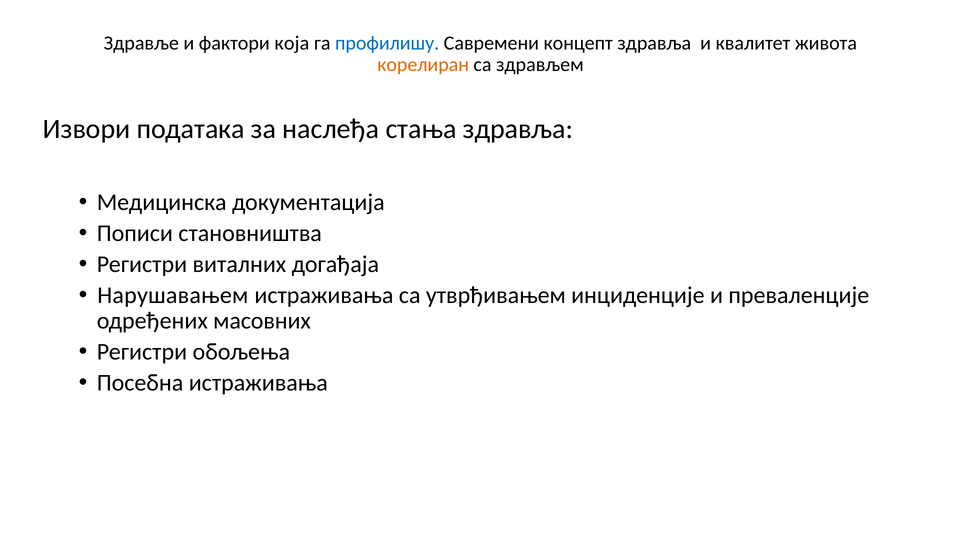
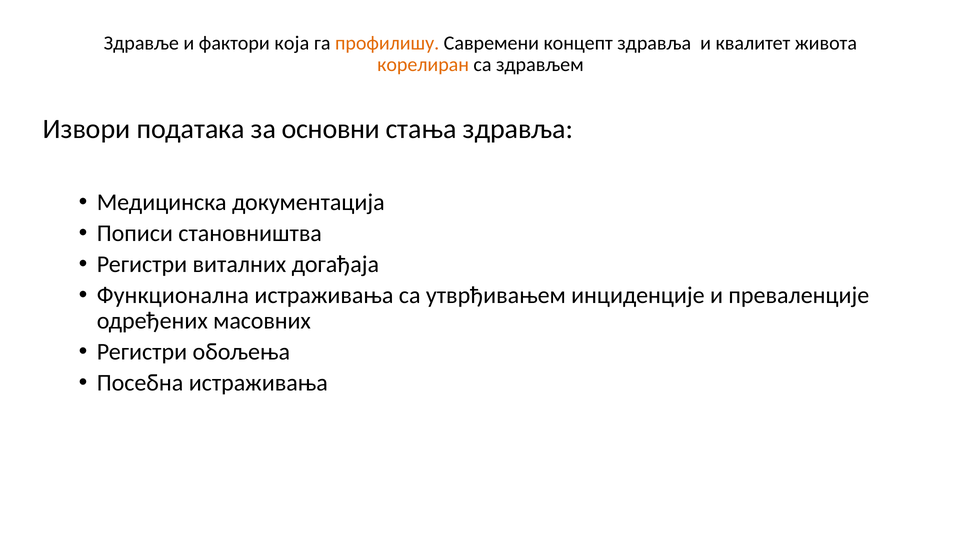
профилишу colour: blue -> orange
наслеђа: наслеђа -> основни
Нарушавањем: Нарушавањем -> Функционална
